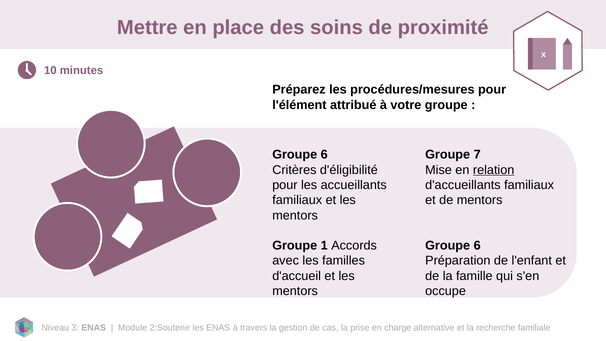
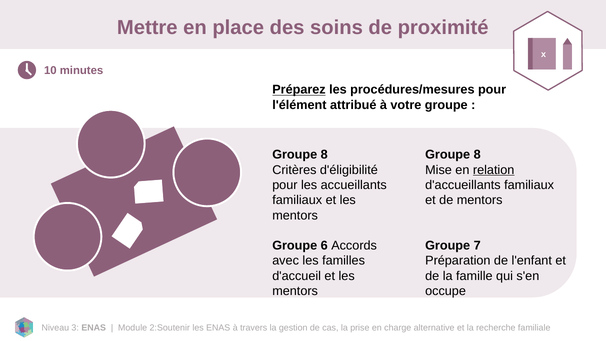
Préparez underline: none -> present
6 at (324, 155): 6 -> 8
7 at (477, 155): 7 -> 8
1: 1 -> 6
6 at (477, 246): 6 -> 7
